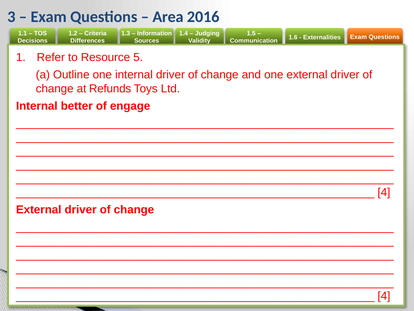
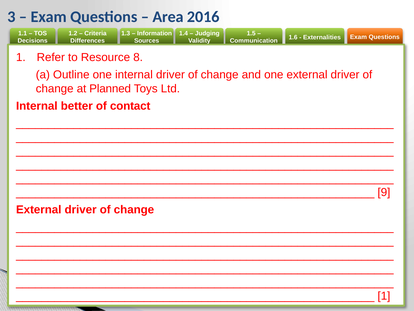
5: 5 -> 8
Refunds: Refunds -> Planned
engage: engage -> contact
4 at (384, 192): 4 -> 9
4 at (384, 296): 4 -> 1
